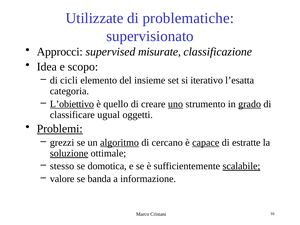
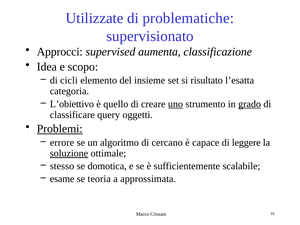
misurate: misurate -> aumenta
iterativo: iterativo -> risultato
L’obiettivo underline: present -> none
ugual: ugual -> query
grezzi: grezzi -> errore
algoritmo underline: present -> none
capace underline: present -> none
estratte: estratte -> leggere
scalabile underline: present -> none
valore: valore -> esame
banda: banda -> teoria
informazione: informazione -> approssimata
